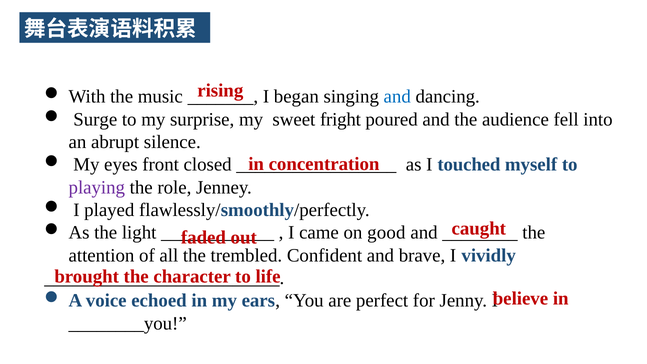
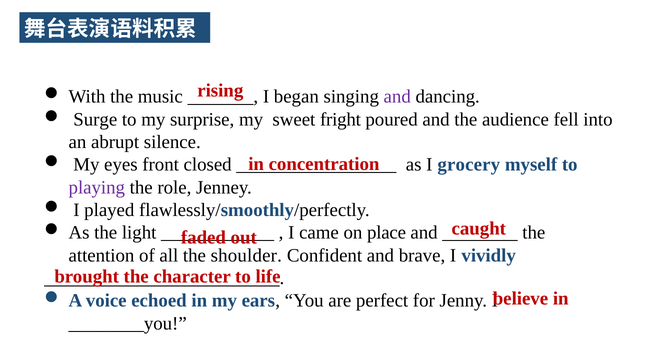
and at (397, 97) colour: blue -> purple
touched: touched -> grocery
good: good -> place
trembled: trembled -> shoulder
